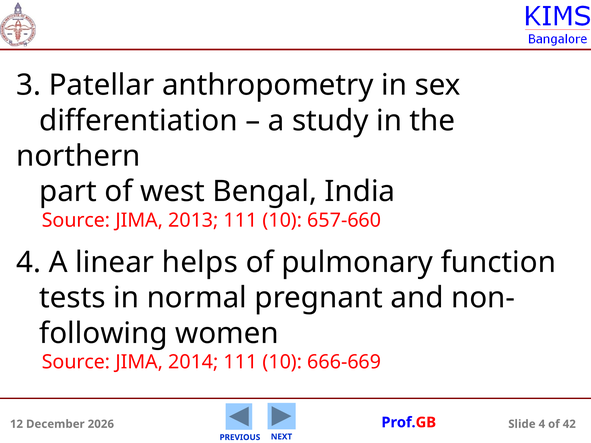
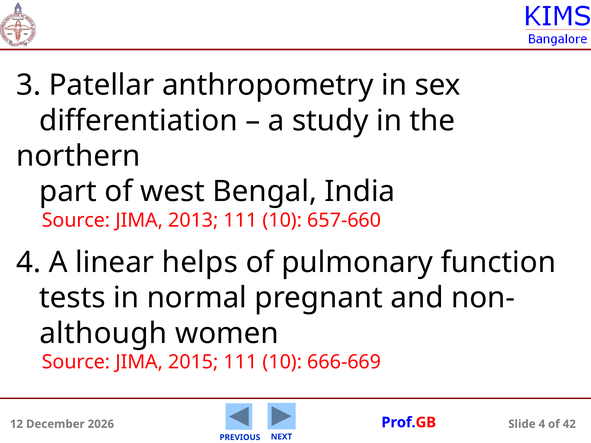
following: following -> although
2014: 2014 -> 2015
